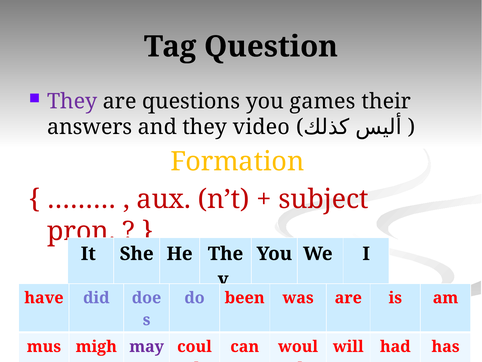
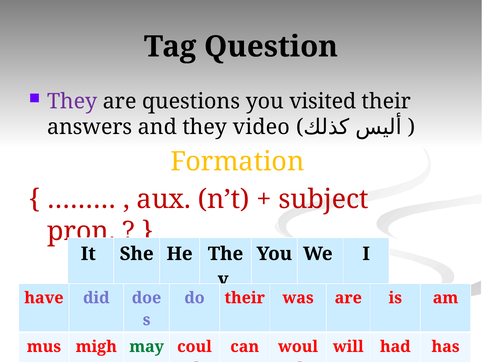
games: games -> visited
do been: been -> their
may colour: purple -> green
